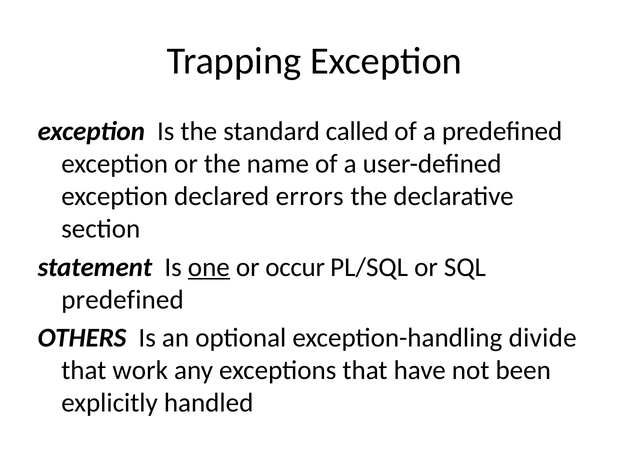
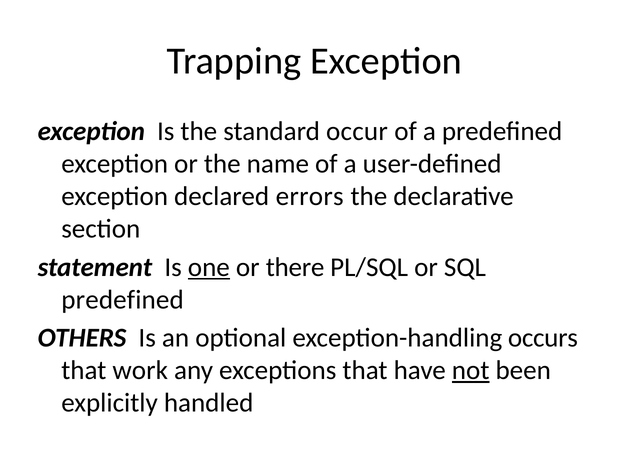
called: called -> occur
occur: occur -> there
divide: divide -> occurs
not underline: none -> present
